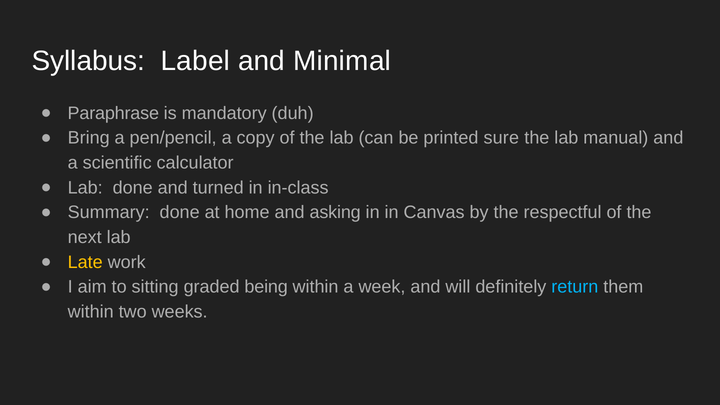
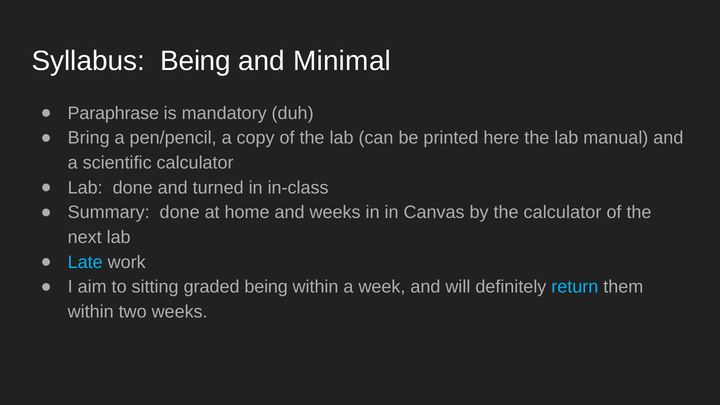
Syllabus Label: Label -> Being
sure: sure -> here
and asking: asking -> weeks
the respectful: respectful -> calculator
Late colour: yellow -> light blue
